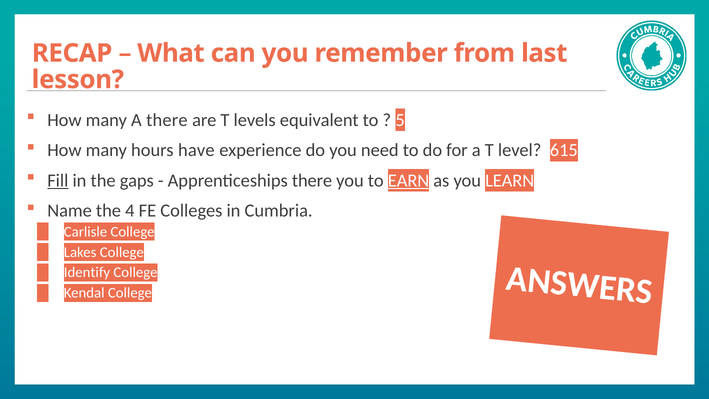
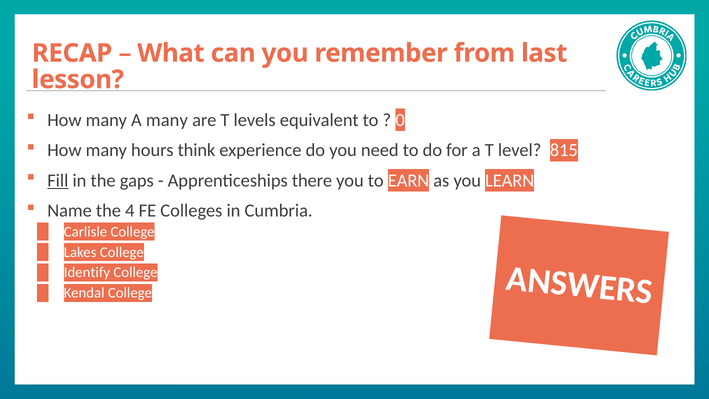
A there: there -> many
5: 5 -> 0
have: have -> think
615: 615 -> 815
EARN underline: present -> none
